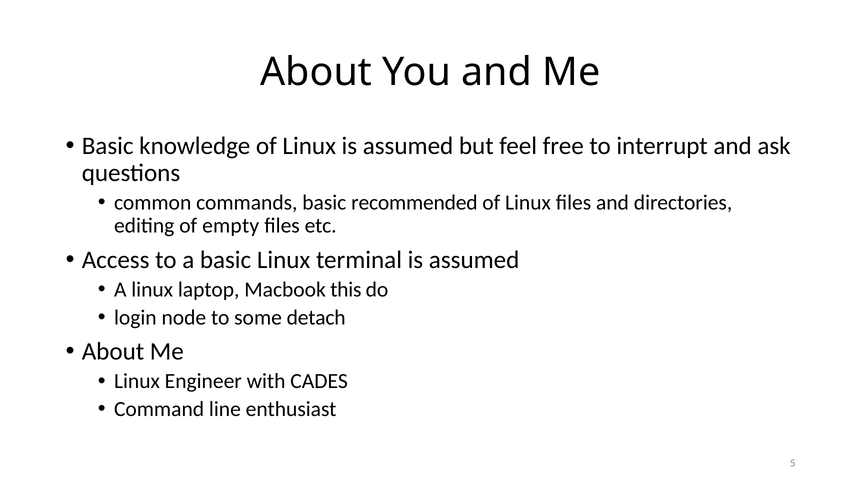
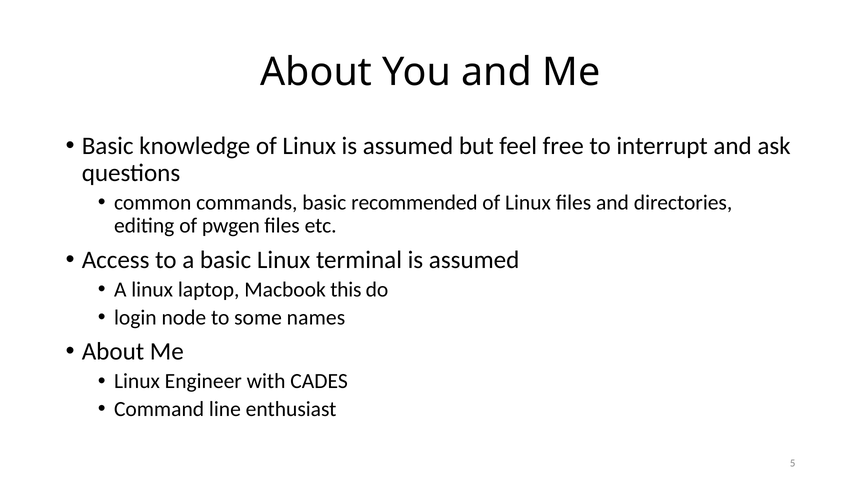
empty: empty -> pwgen
detach: detach -> names
